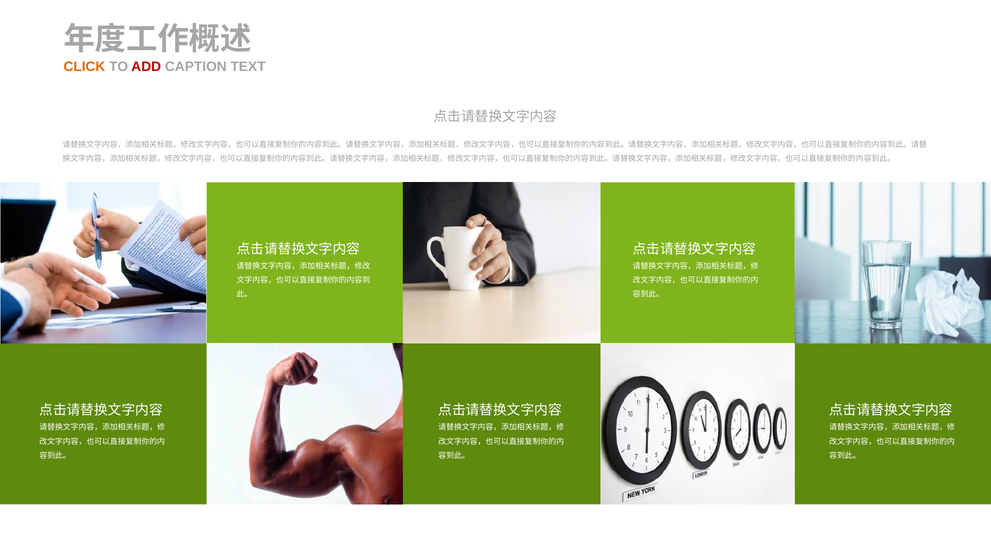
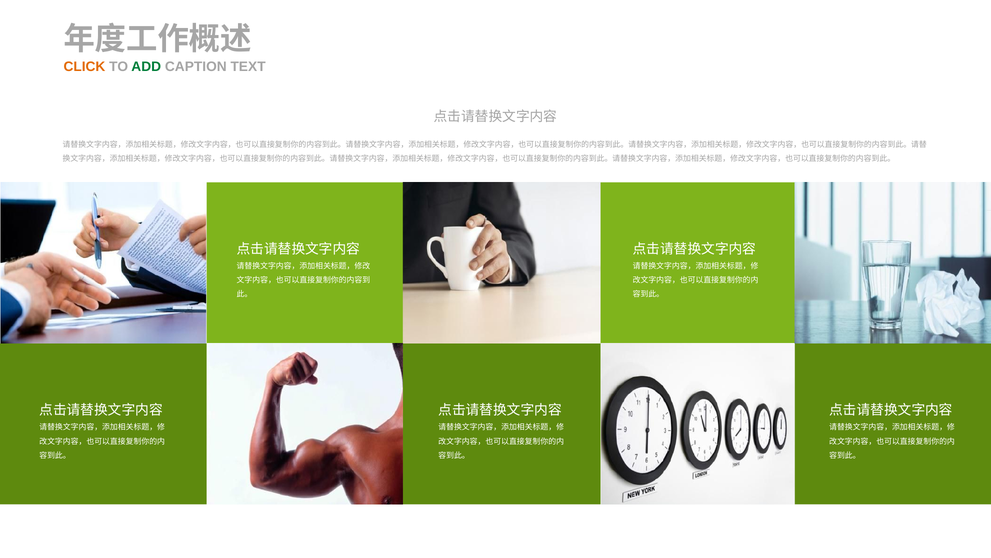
ADD colour: red -> green
